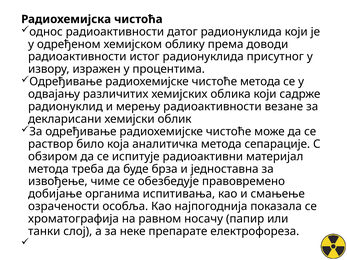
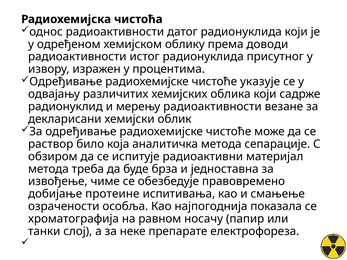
чистоће метода: метода -> указује
органима: органима -> протеине
